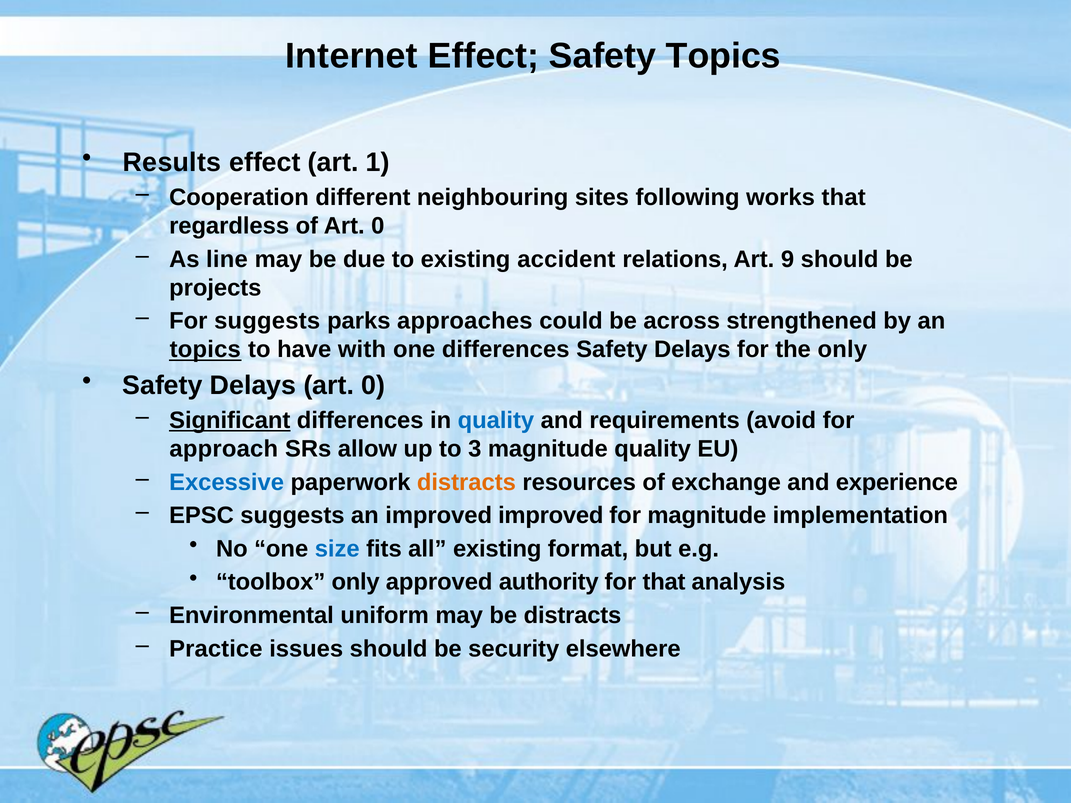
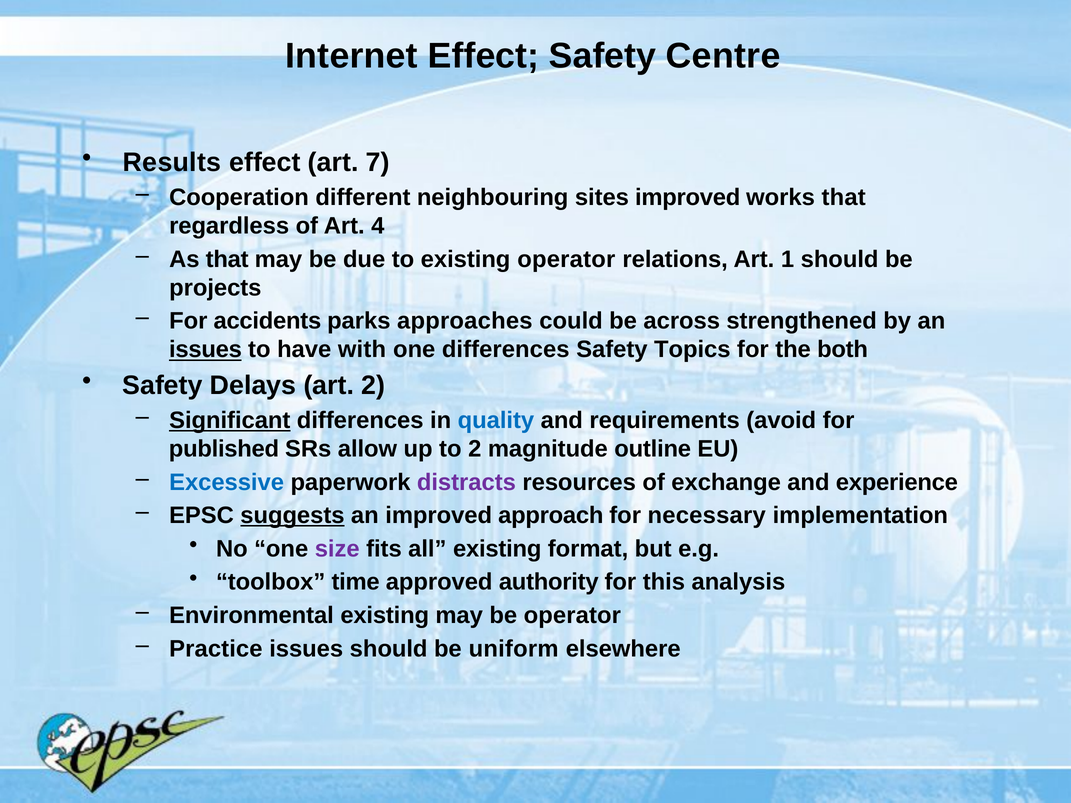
Safety Topics: Topics -> Centre
1: 1 -> 7
sites following: following -> improved
of Art 0: 0 -> 4
As line: line -> that
existing accident: accident -> operator
9: 9 -> 1
For suggests: suggests -> accidents
topics at (205, 350): topics -> issues
Delays at (692, 350): Delays -> Topics
the only: only -> both
0 at (373, 386): 0 -> 2
approach: approach -> published
to 3: 3 -> 2
magnitude quality: quality -> outline
distracts at (466, 482) colour: orange -> purple
suggests at (292, 516) underline: none -> present
improved improved: improved -> approach
for magnitude: magnitude -> necessary
size colour: blue -> purple
toolbox only: only -> time
for that: that -> this
Environmental uniform: uniform -> existing
be distracts: distracts -> operator
security: security -> uniform
